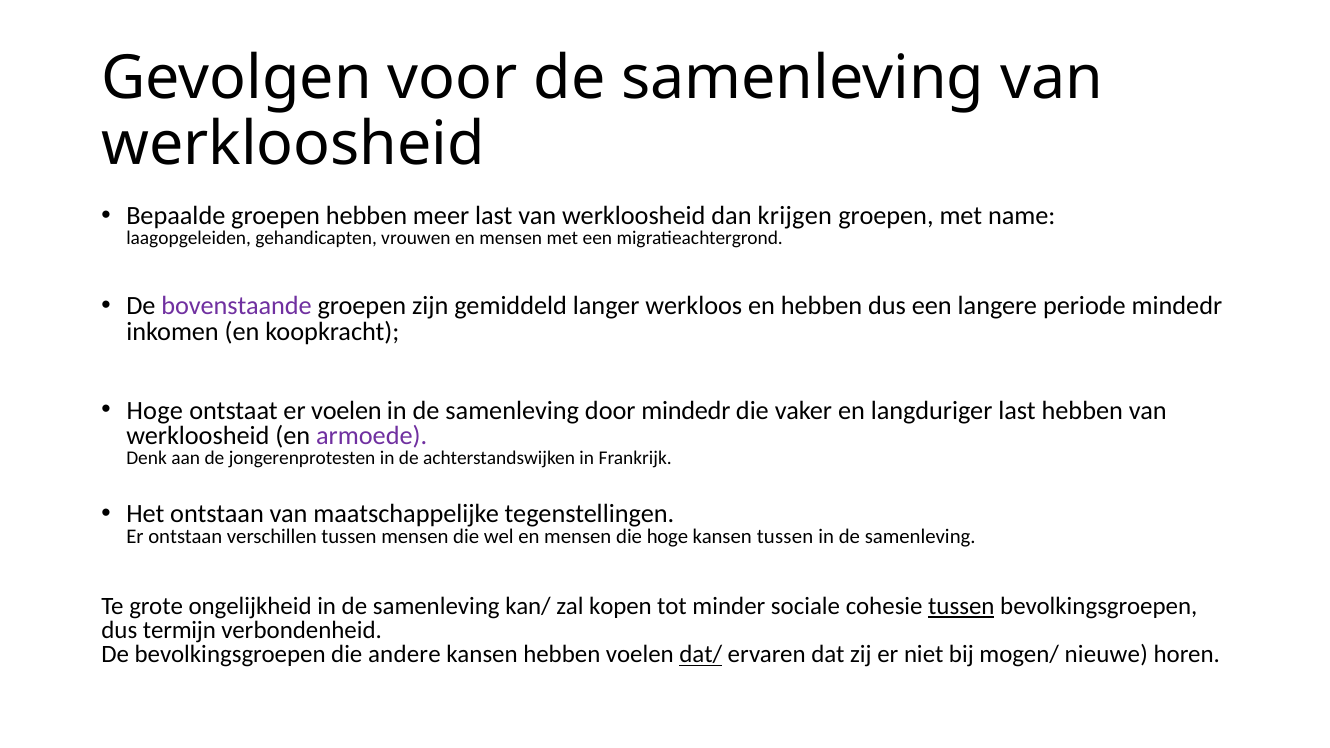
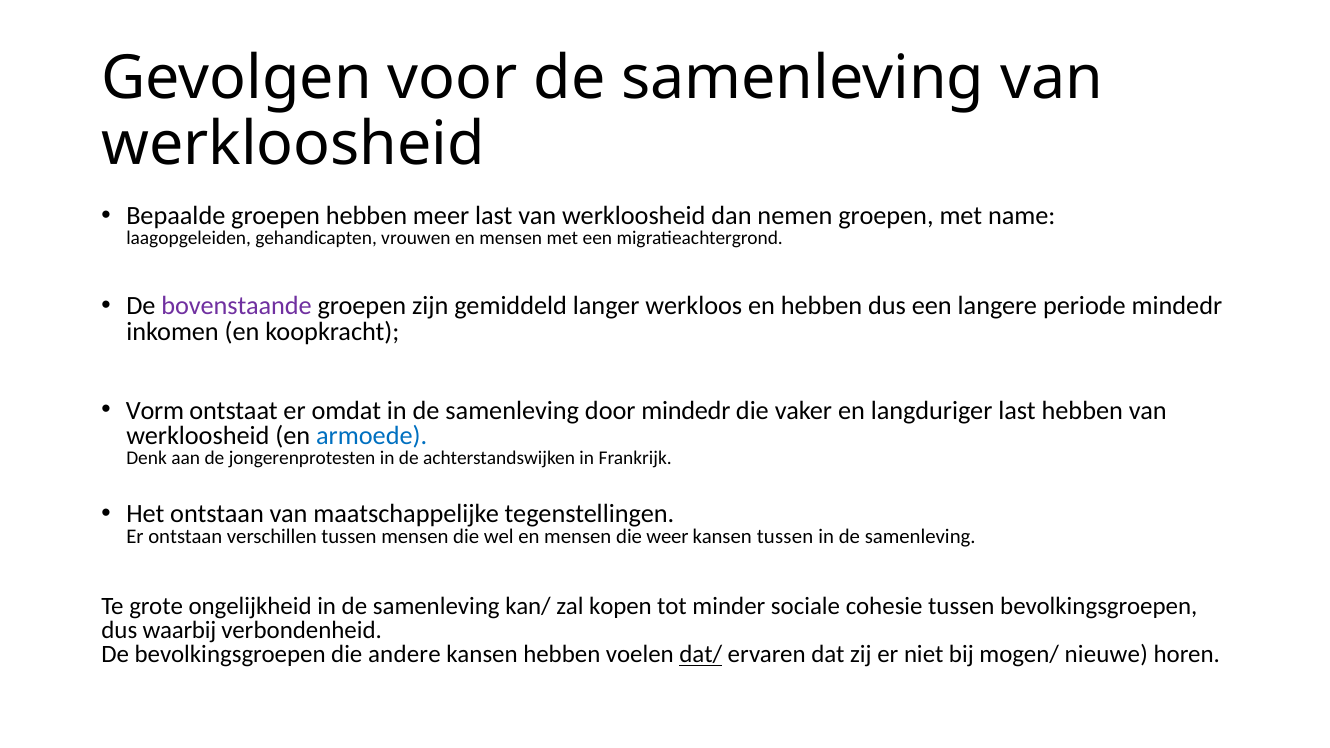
krijgen: krijgen -> nemen
Hoge at (155, 411): Hoge -> Vorm
er voelen: voelen -> omdat
armoede colour: purple -> blue
die hoge: hoge -> weer
tussen at (961, 606) underline: present -> none
termijn: termijn -> waarbij
